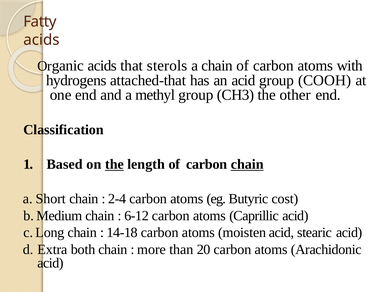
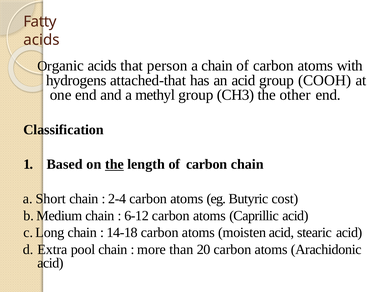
sterols: sterols -> person
chain at (247, 164) underline: present -> none
both: both -> pool
